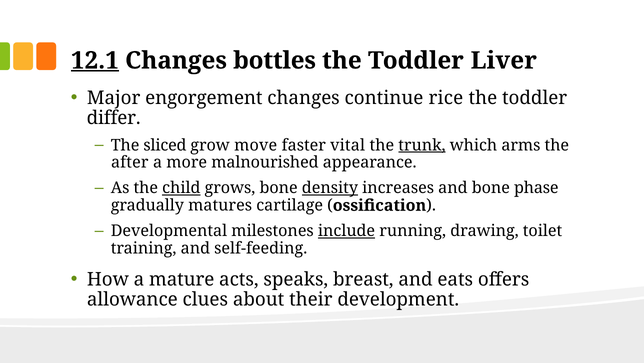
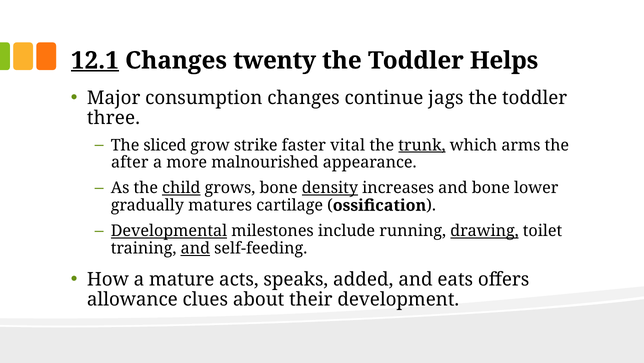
bottles: bottles -> twenty
Liver: Liver -> Helps
engorgement: engorgement -> consumption
rice: rice -> jags
differ: differ -> three
move: move -> strike
phase: phase -> lower
Developmental underline: none -> present
include underline: present -> none
drawing underline: none -> present
and at (195, 248) underline: none -> present
breast: breast -> added
